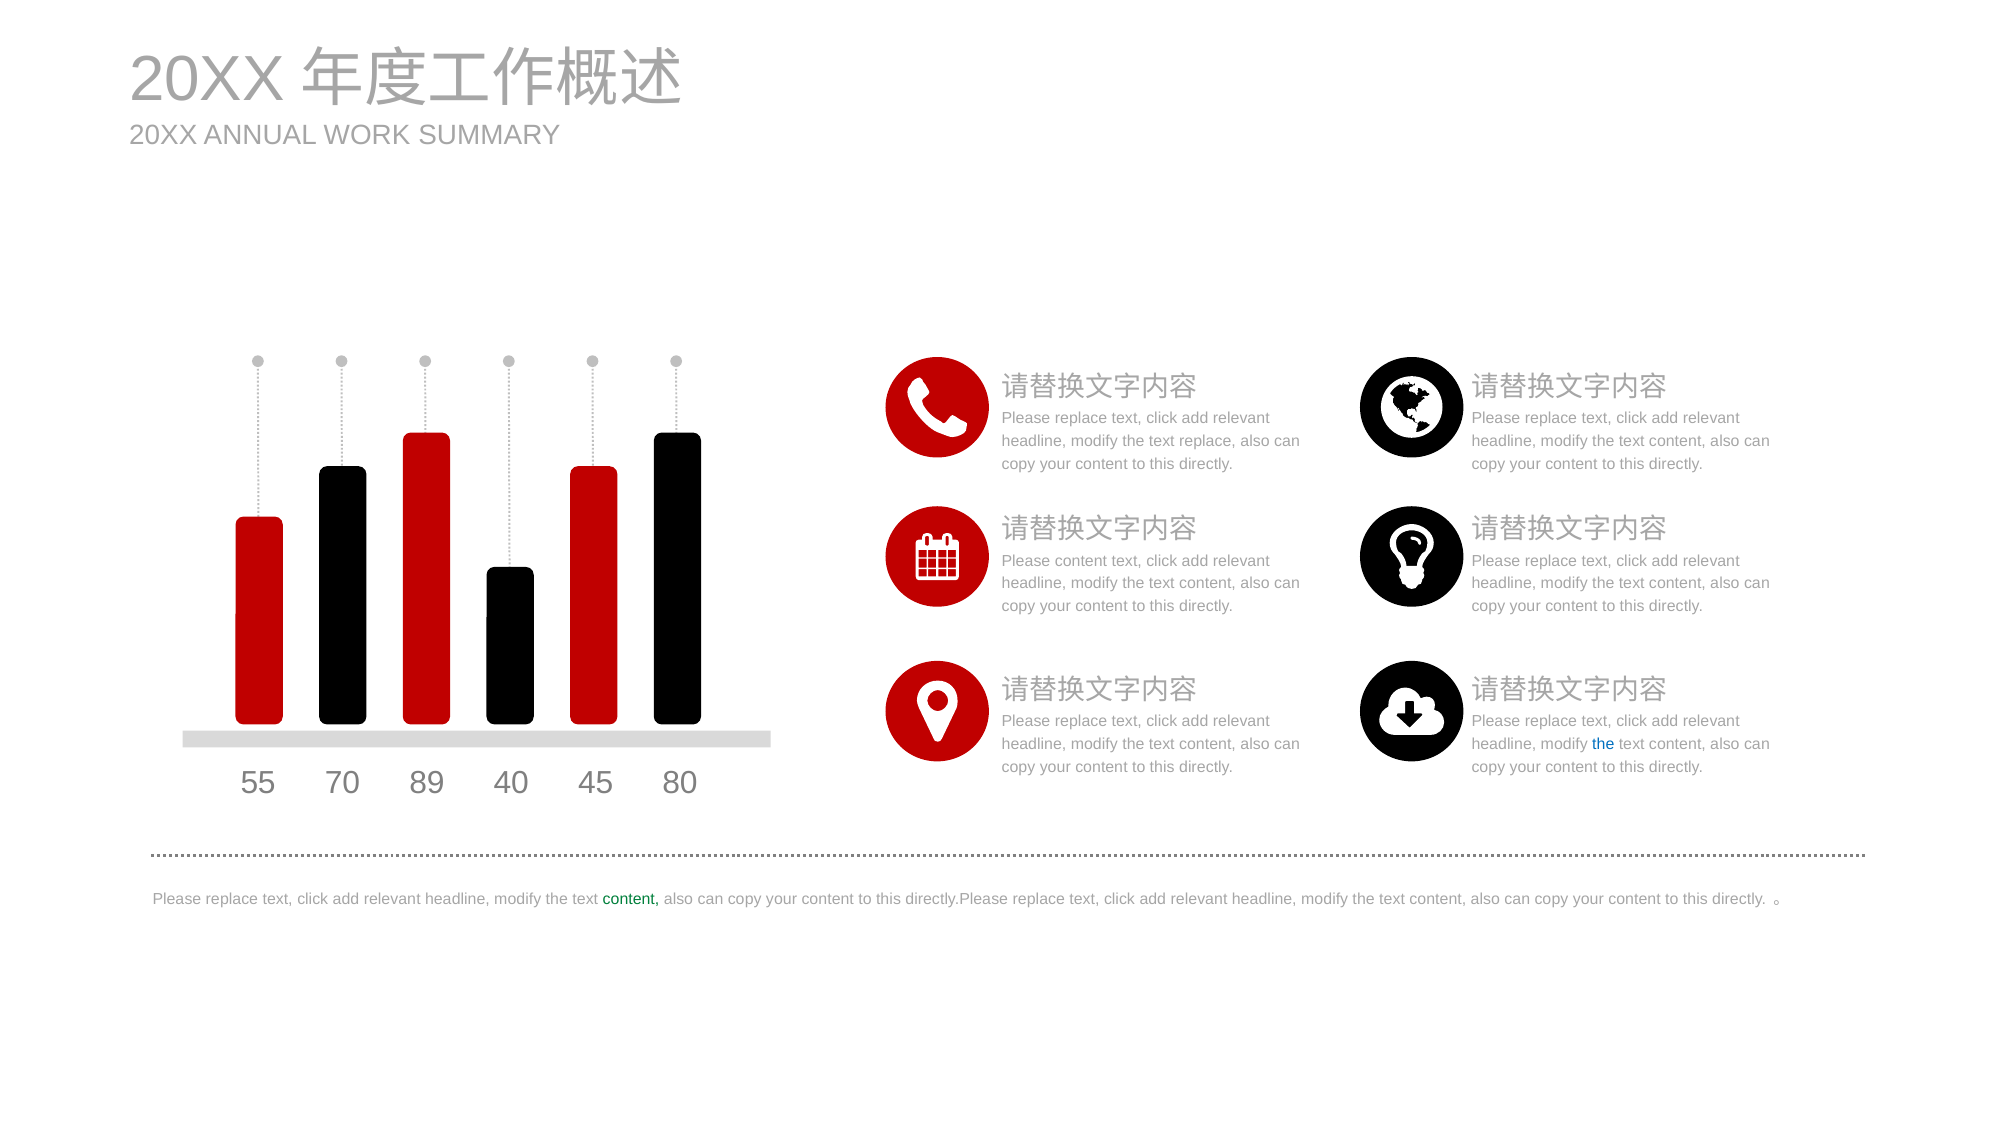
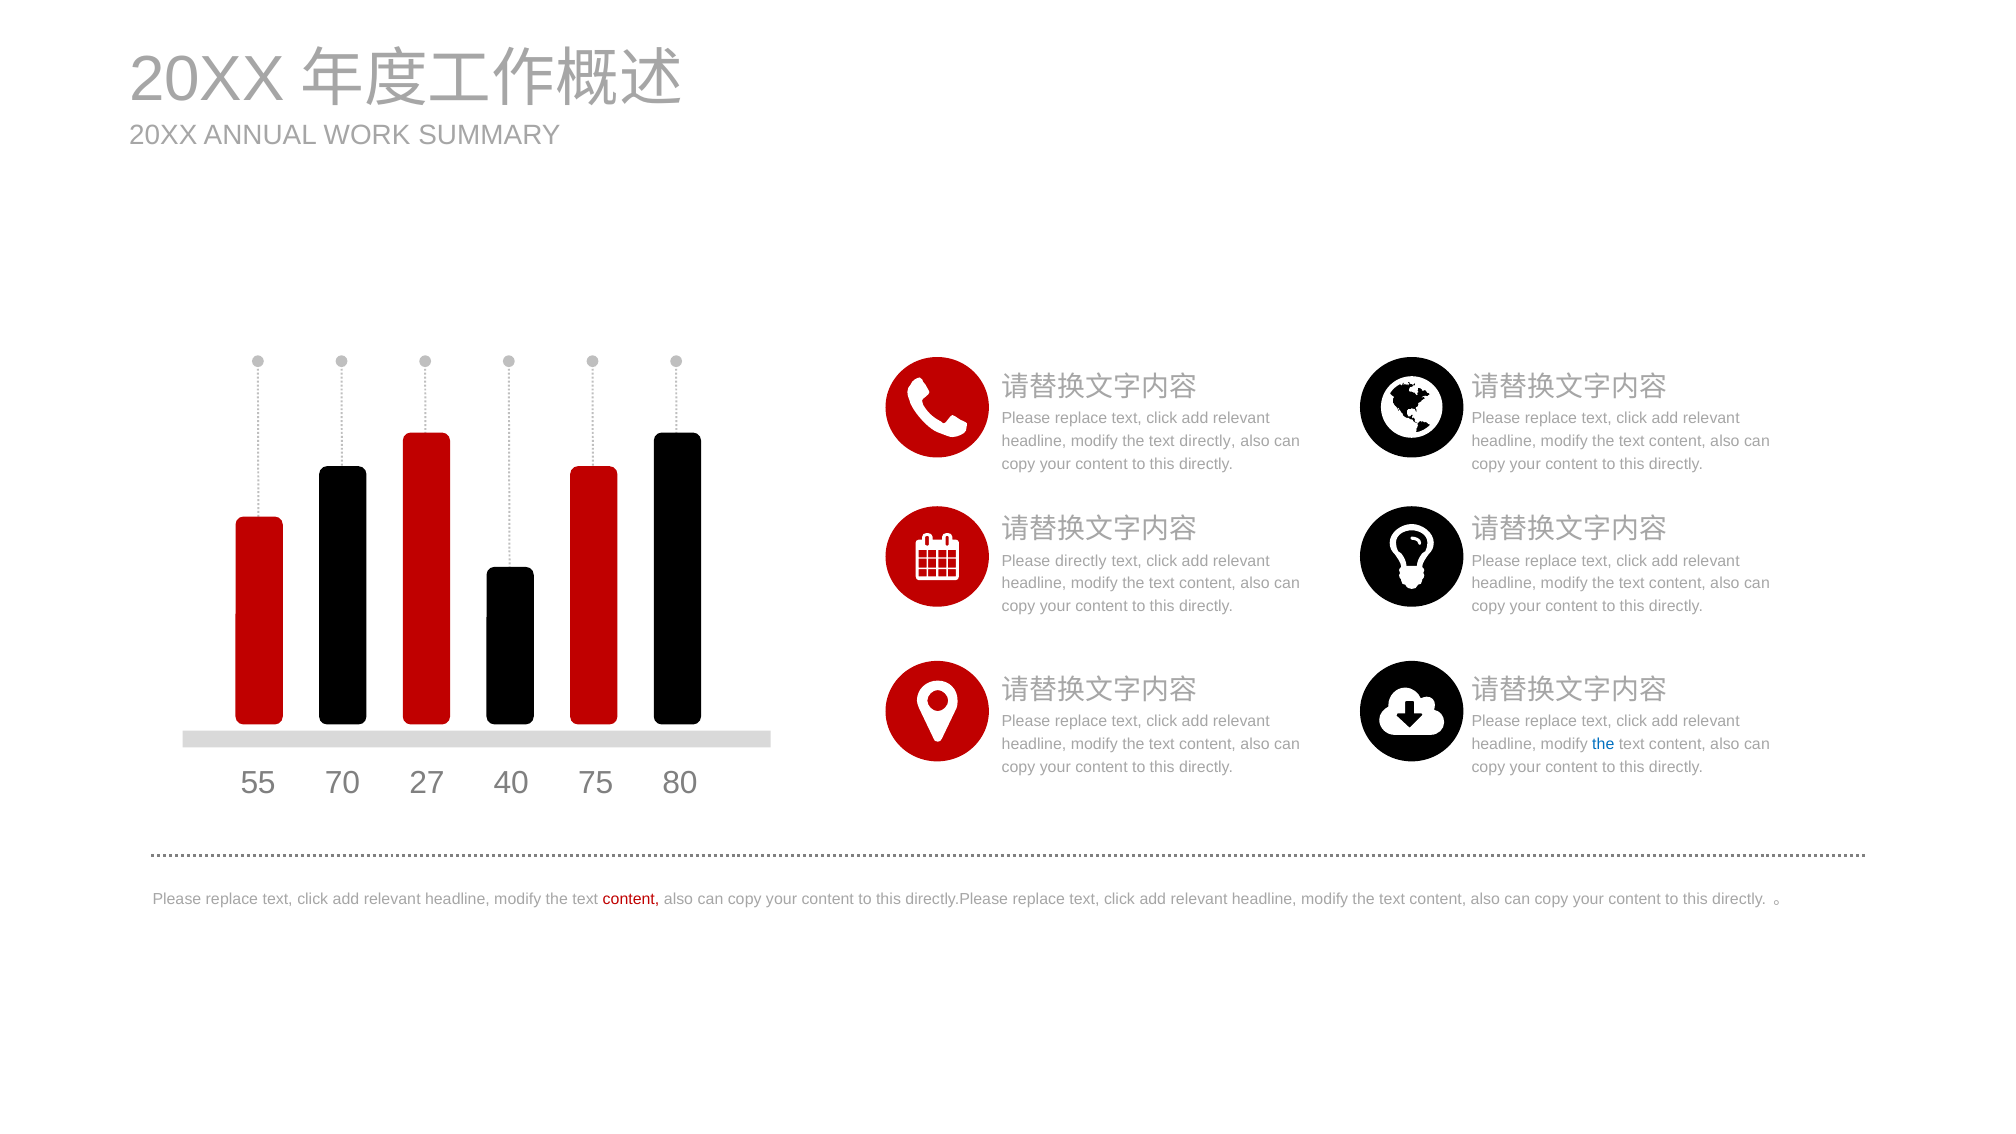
text replace: replace -> directly
Please content: content -> directly
89: 89 -> 27
45: 45 -> 75
content at (631, 899) colour: green -> red
